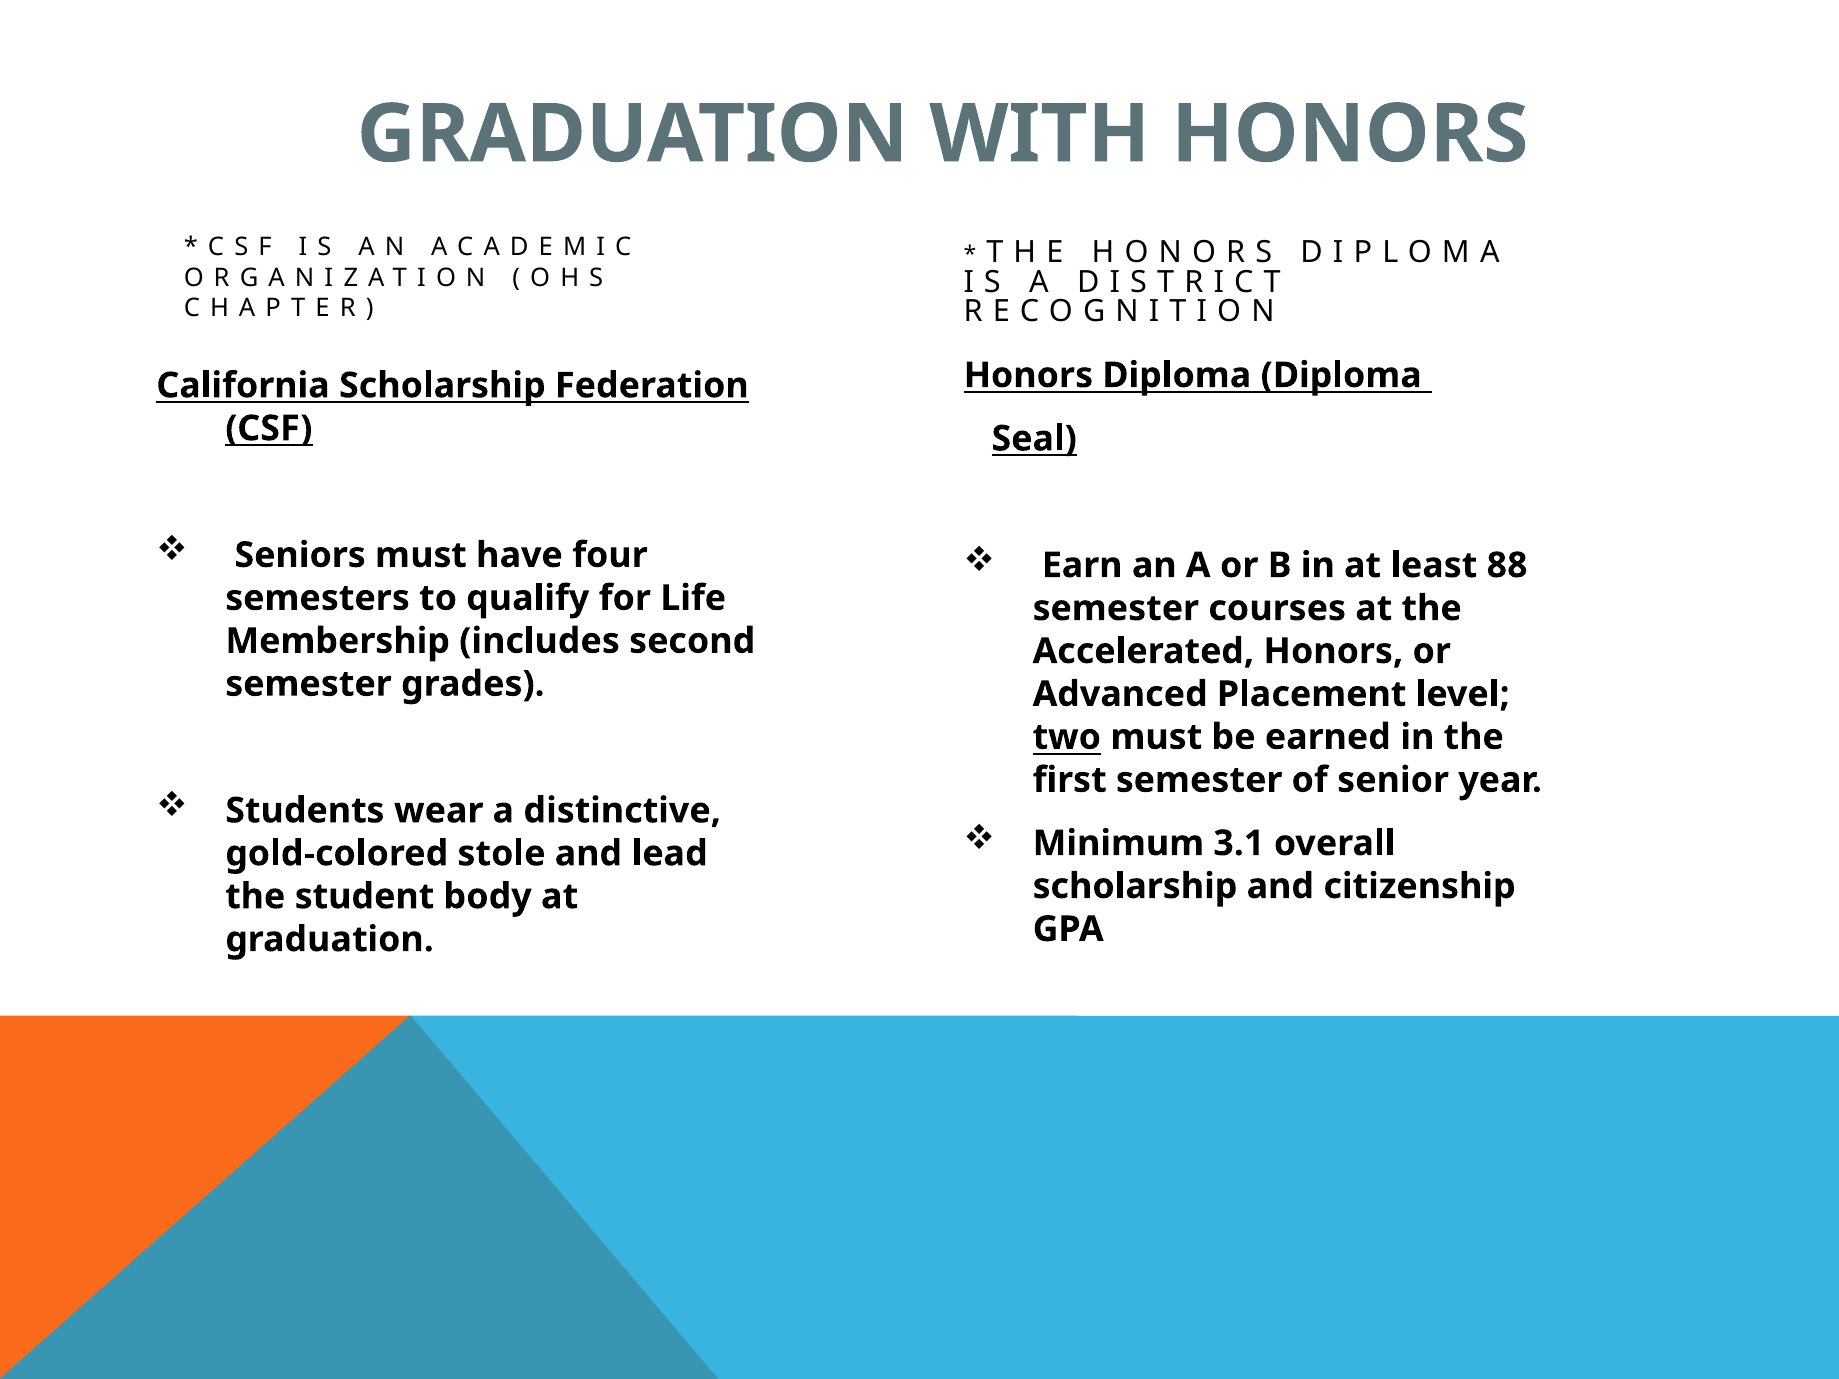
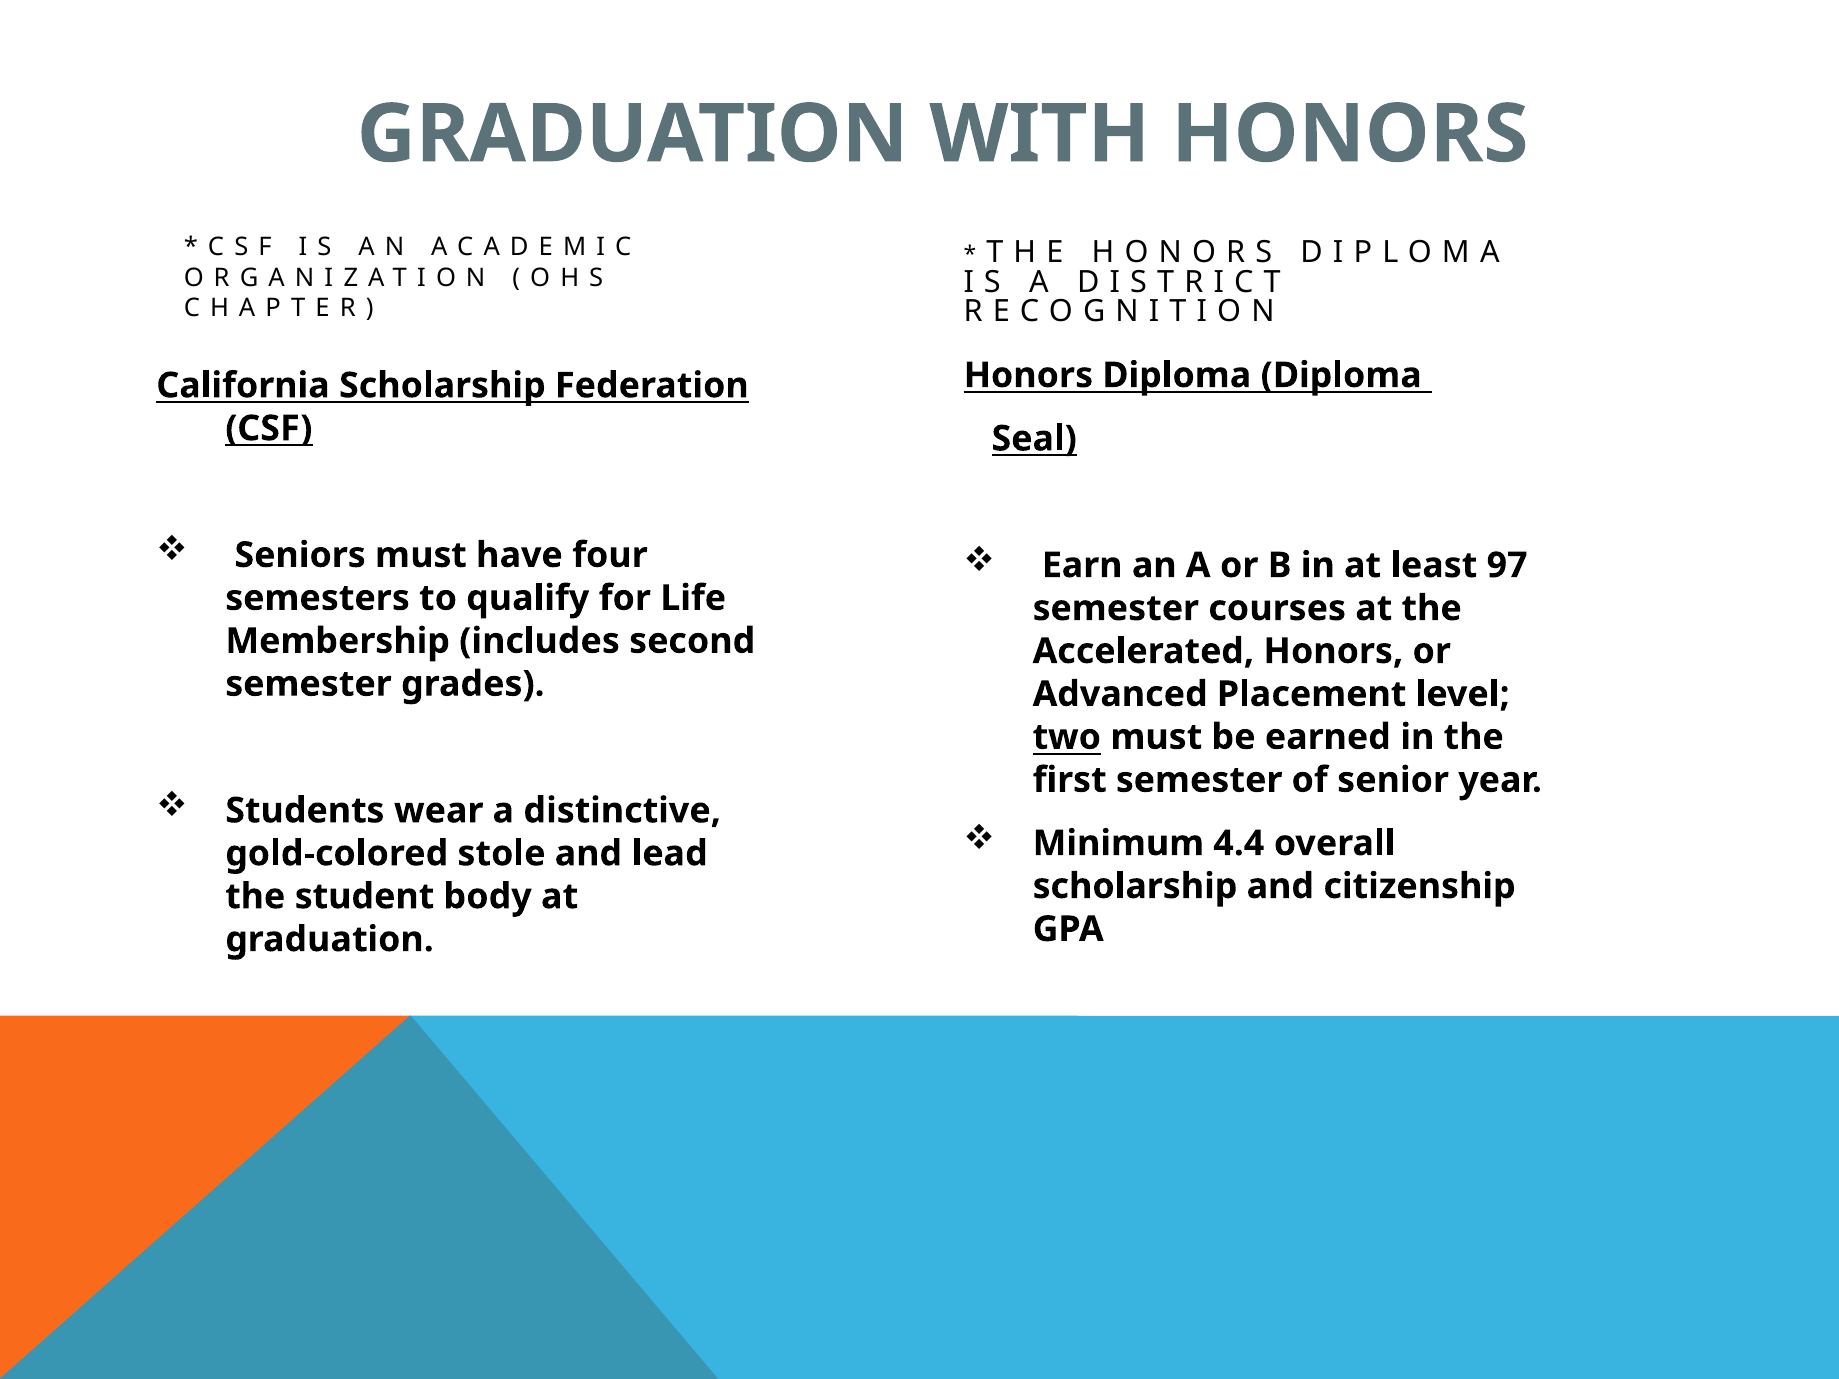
88: 88 -> 97
3.1: 3.1 -> 4.4
